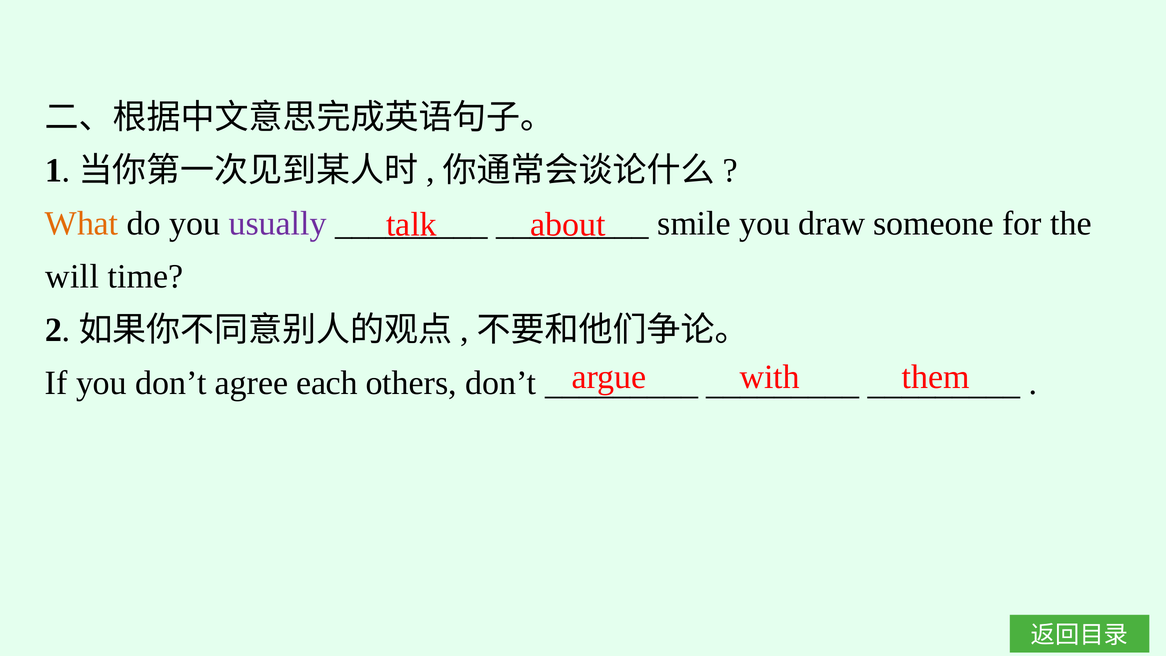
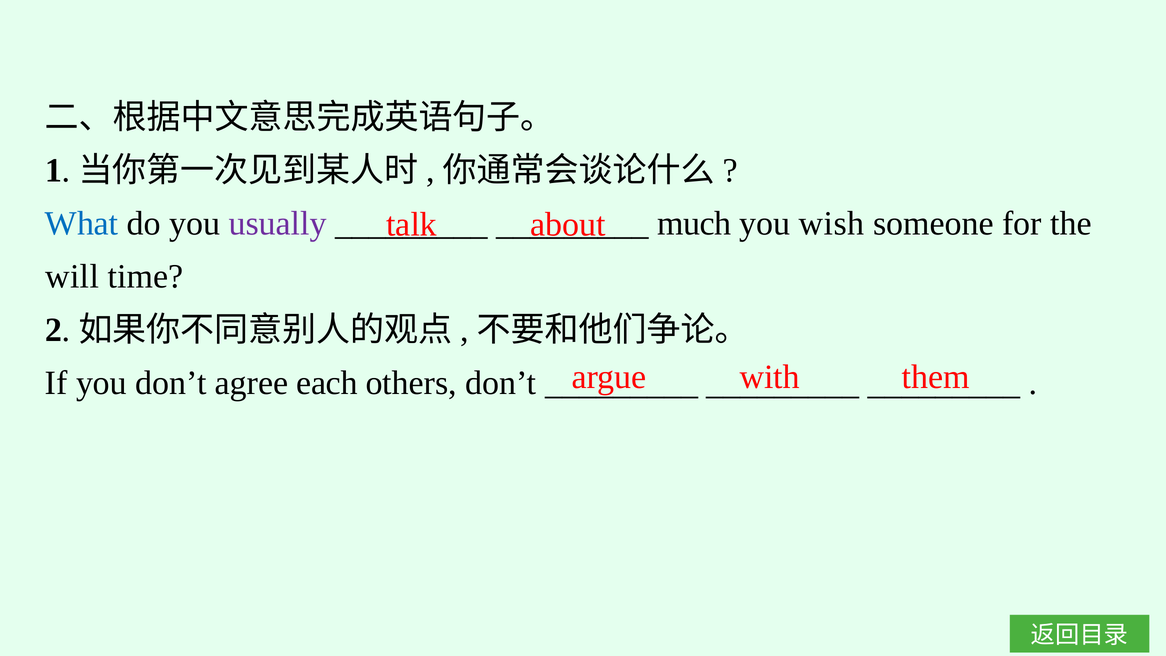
What colour: orange -> blue
smile: smile -> much
draw: draw -> wish
